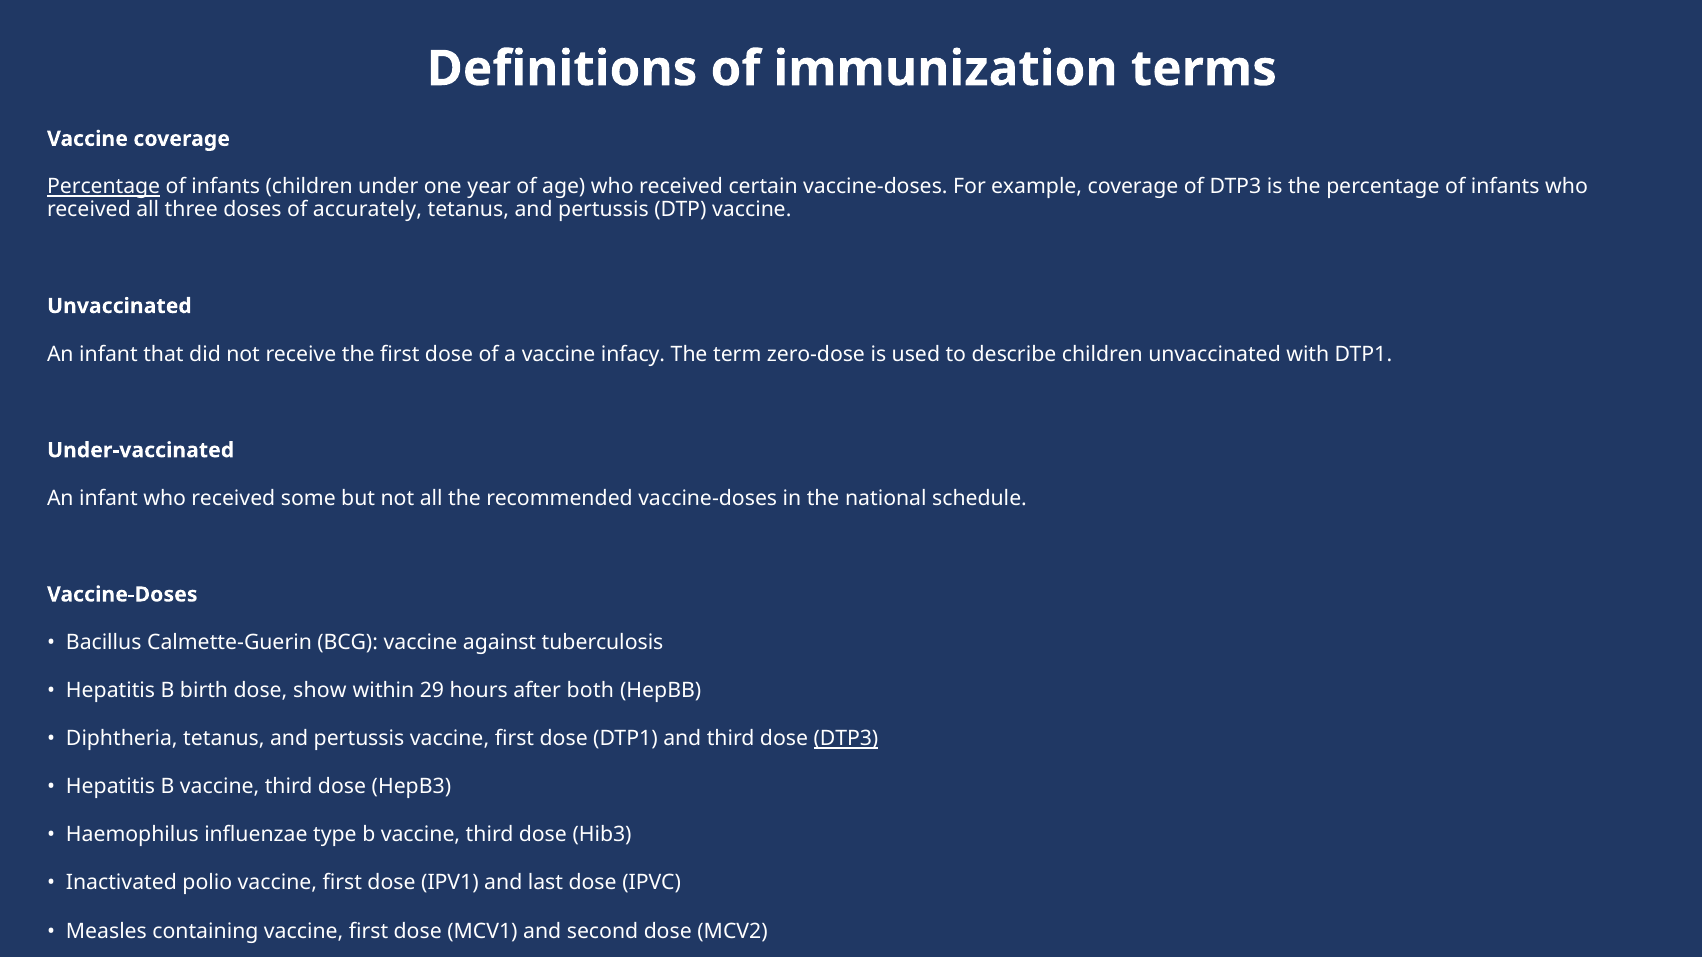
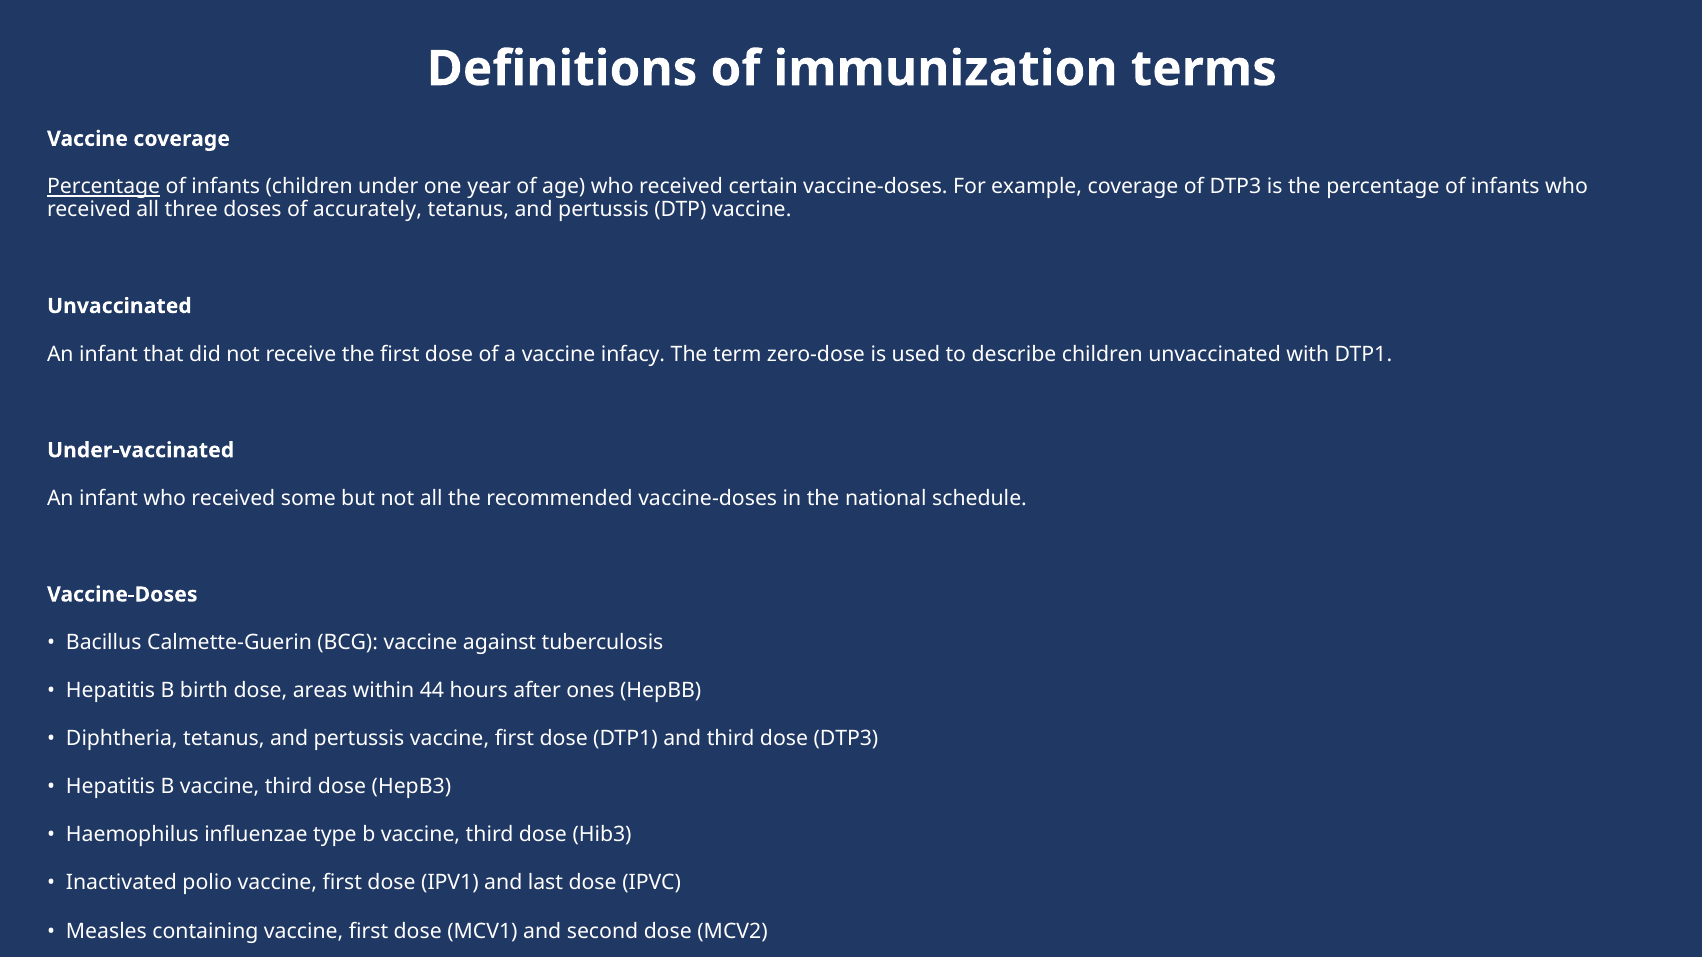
show: show -> areas
29: 29 -> 44
both: both -> ones
DTP3 at (846, 739) underline: present -> none
